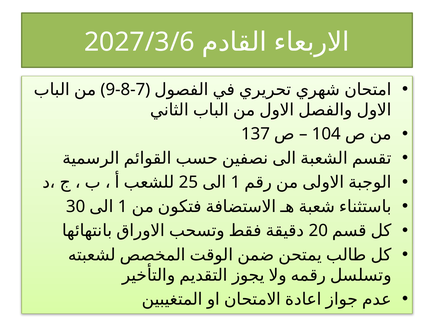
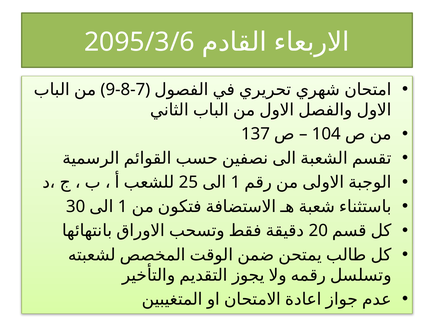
2027/3/6: 2027/3/6 -> 2095/3/6
